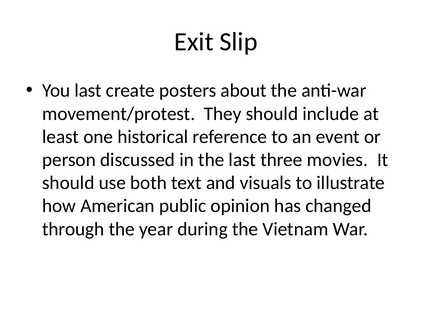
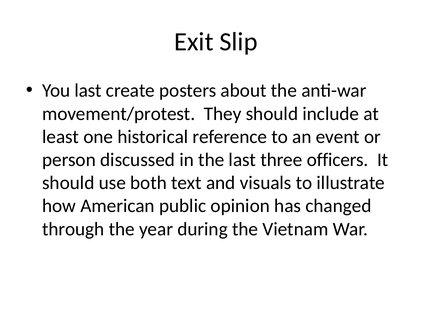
movies: movies -> officers
